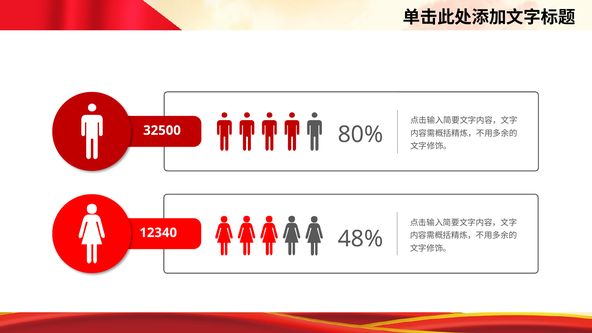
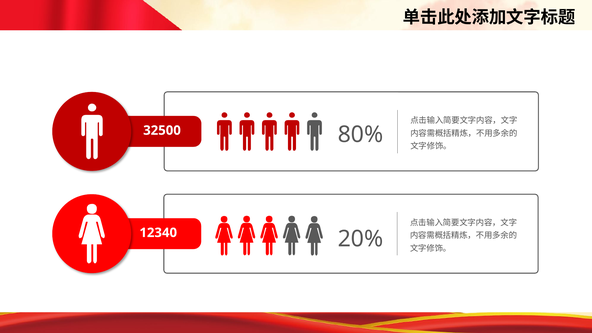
48%: 48% -> 20%
